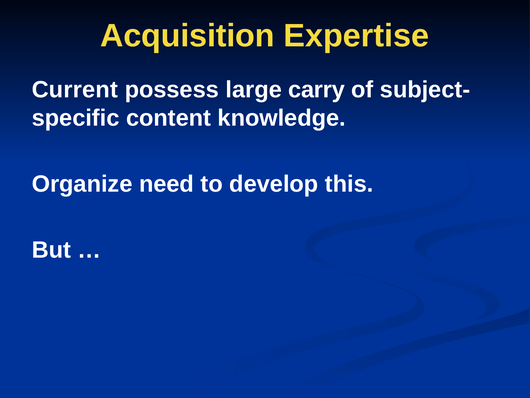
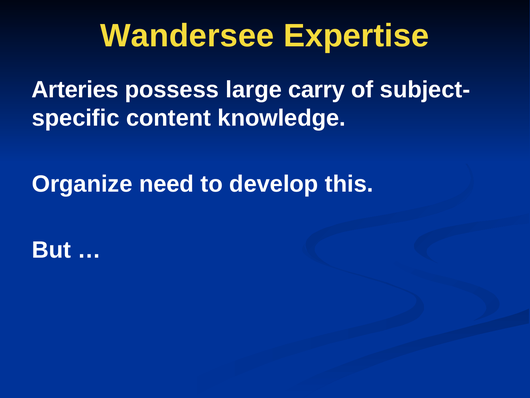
Acquisition: Acquisition -> Wandersee
Current: Current -> Arteries
